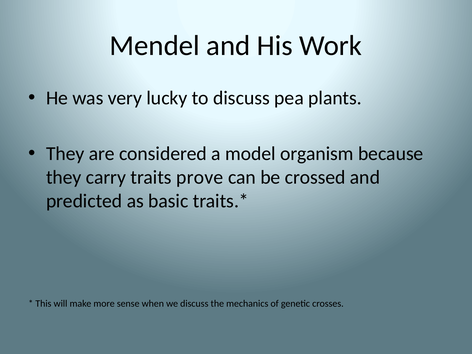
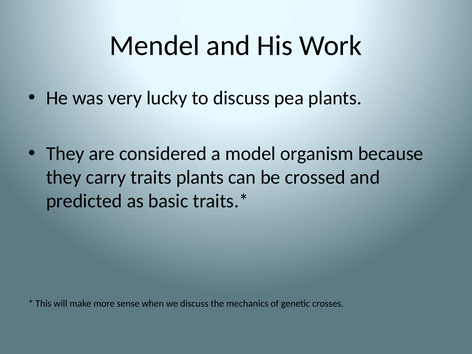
traits prove: prove -> plants
